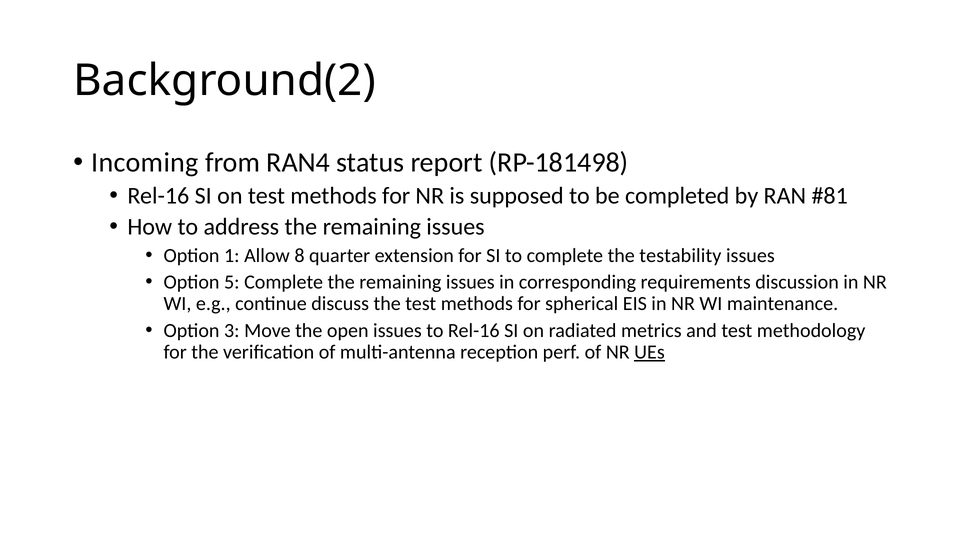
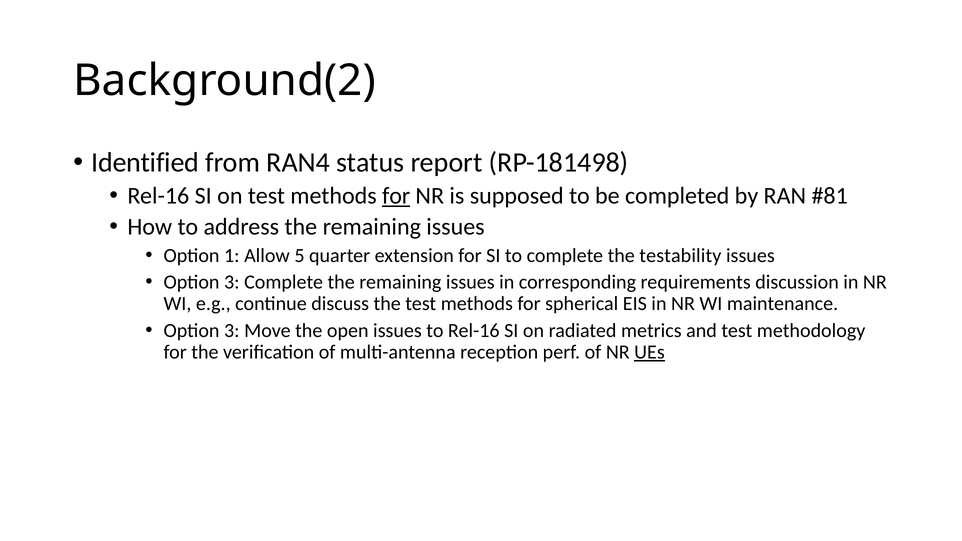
Incoming: Incoming -> Identified
for at (396, 196) underline: none -> present
8: 8 -> 5
5 at (232, 282): 5 -> 3
